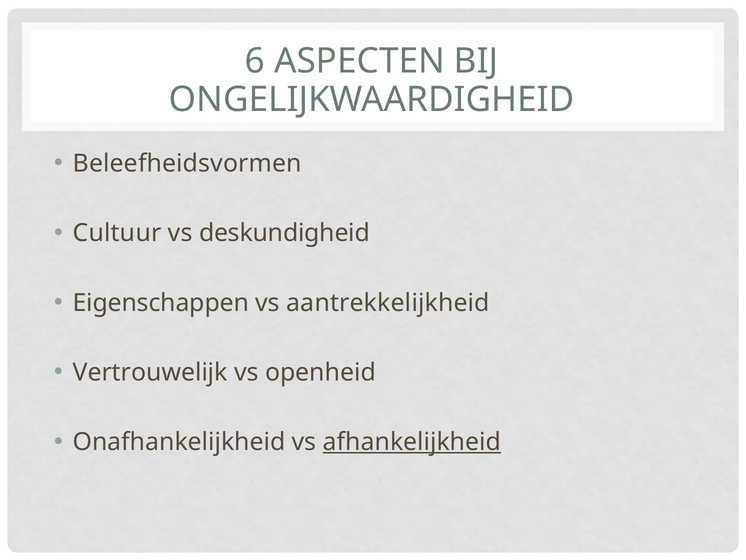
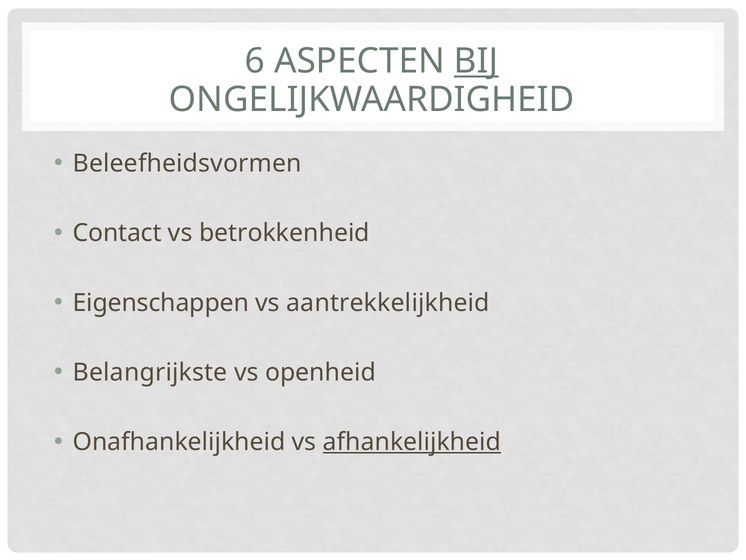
BIJ underline: none -> present
Cultuur: Cultuur -> Contact
deskundigheid: deskundigheid -> betrokkenheid
Vertrouwelijk: Vertrouwelijk -> Belangrijkste
